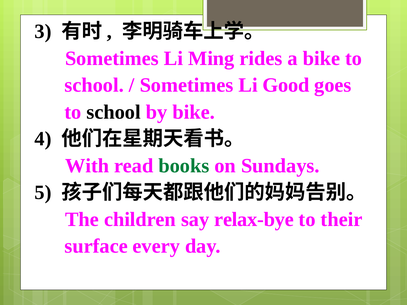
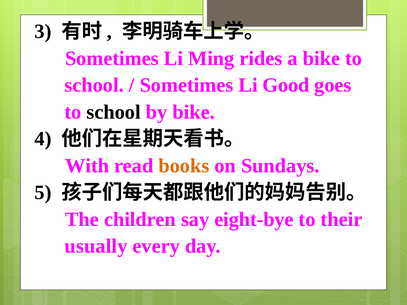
books colour: green -> orange
relax-bye: relax-bye -> eight-bye
surface: surface -> usually
